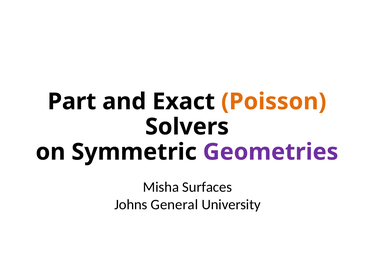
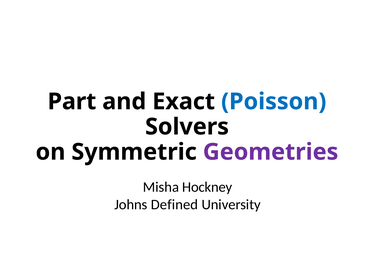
Poisson colour: orange -> blue
Surfaces: Surfaces -> Hockney
General: General -> Defined
